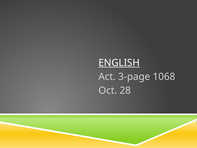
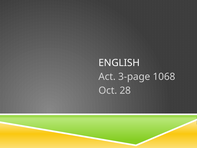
ENGLISH underline: present -> none
